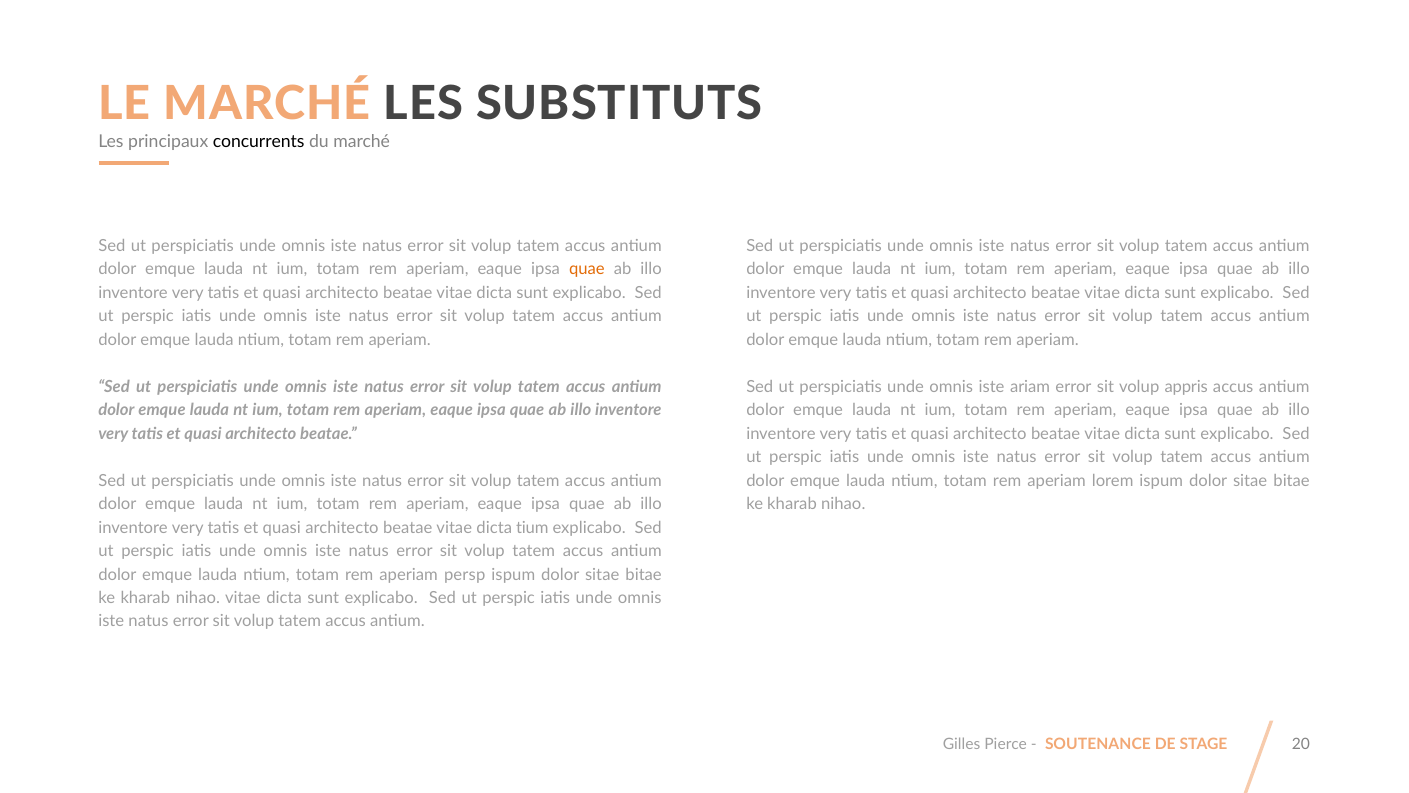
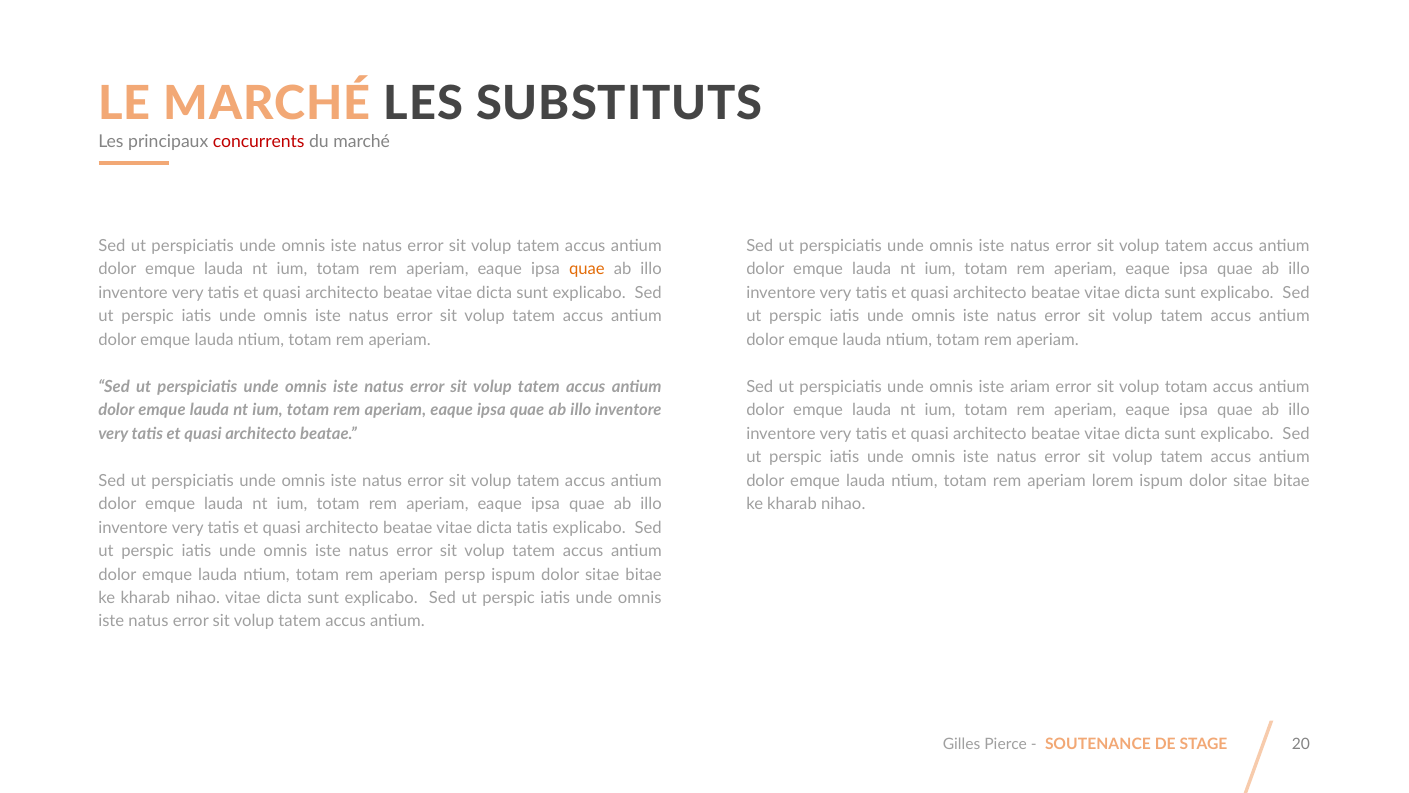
concurrents colour: black -> red
volup appris: appris -> totam
dicta tium: tium -> tatis
